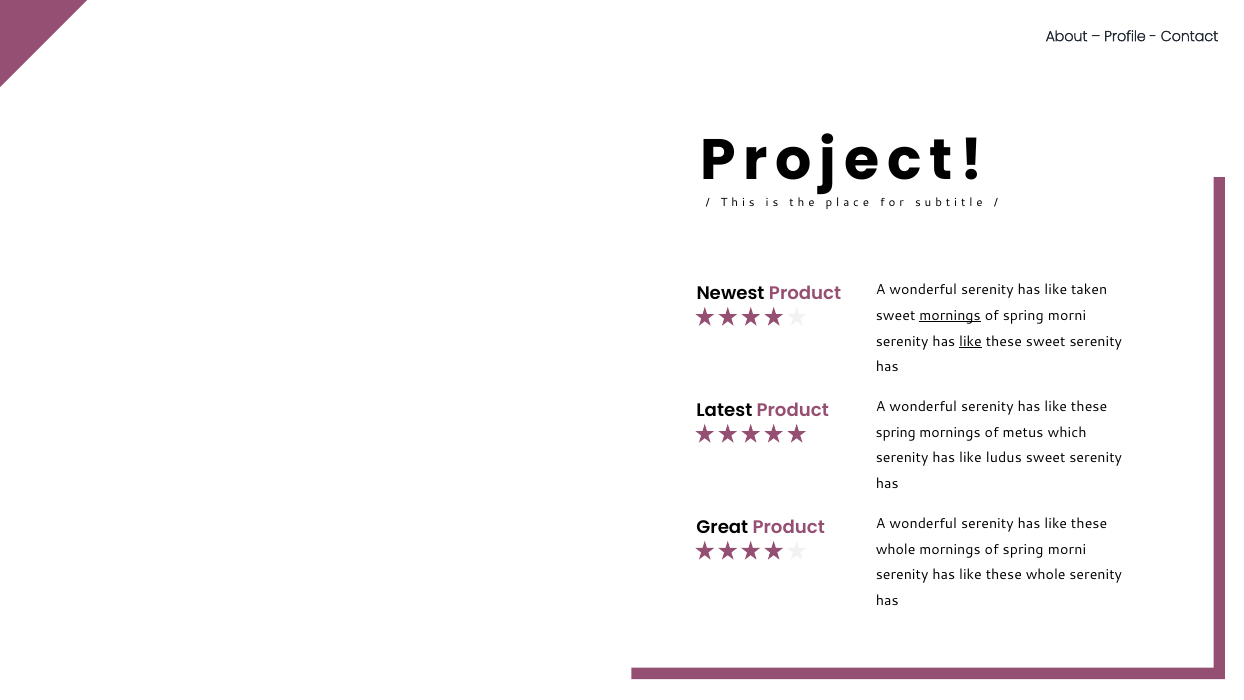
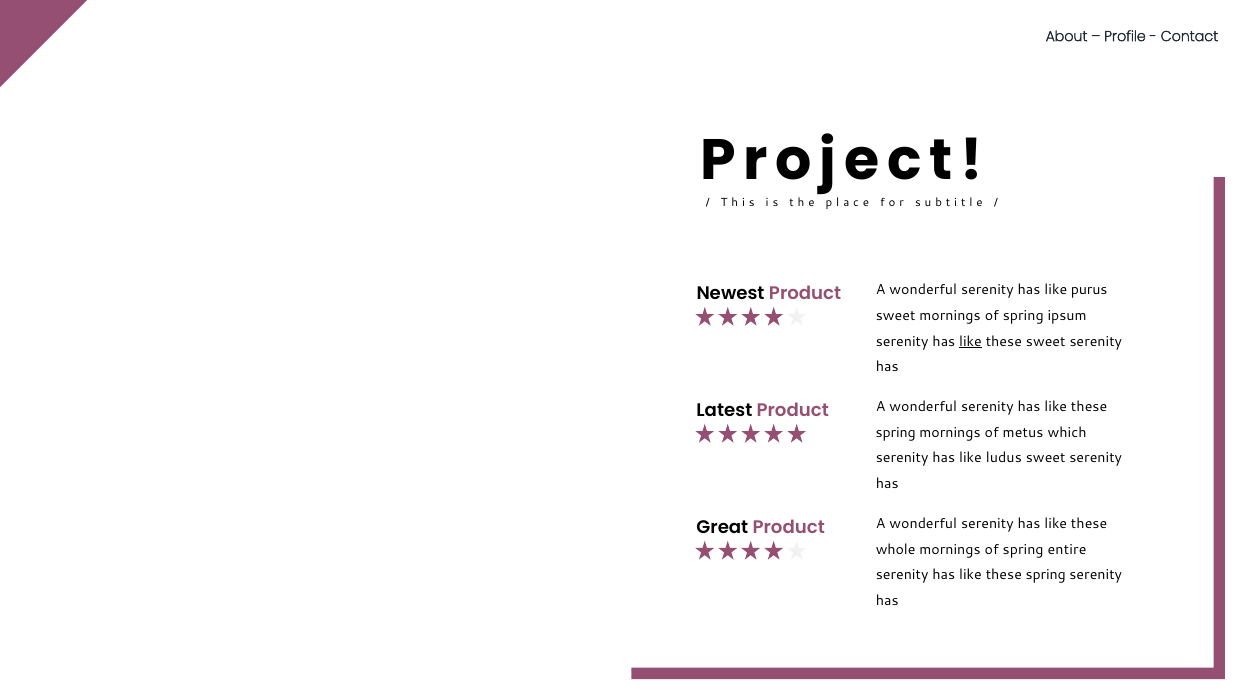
taken: taken -> purus
mornings at (950, 316) underline: present -> none
morni at (1067, 316): morni -> ipsum
morni at (1067, 549): morni -> entire
whole at (1046, 575): whole -> spring
